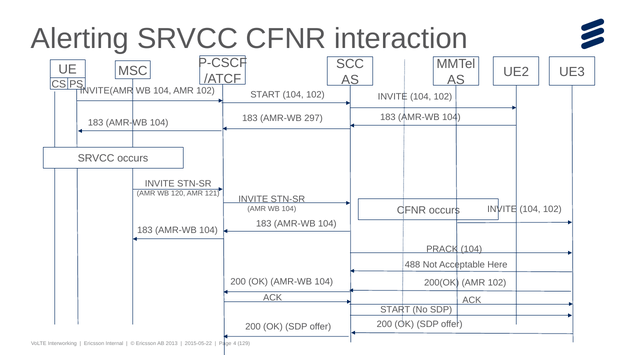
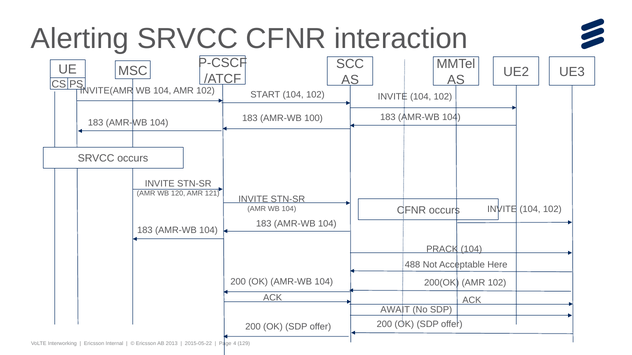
297: 297 -> 100
START at (395, 310): START -> AWAIT
